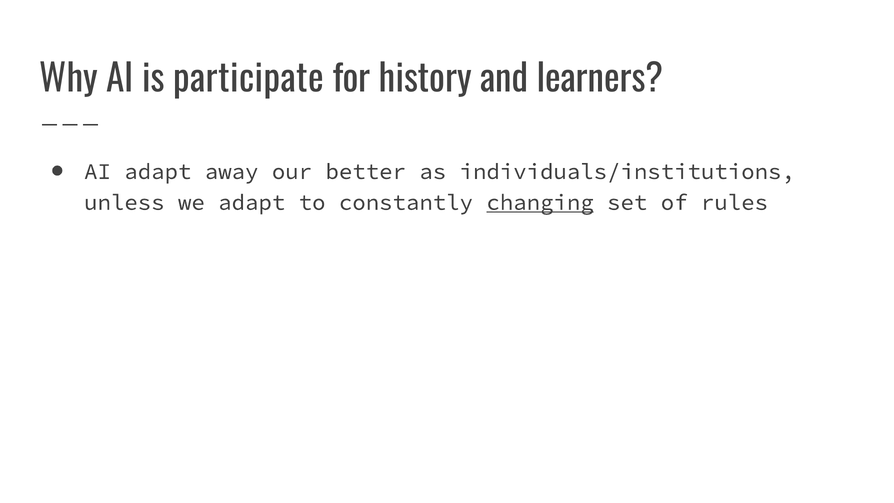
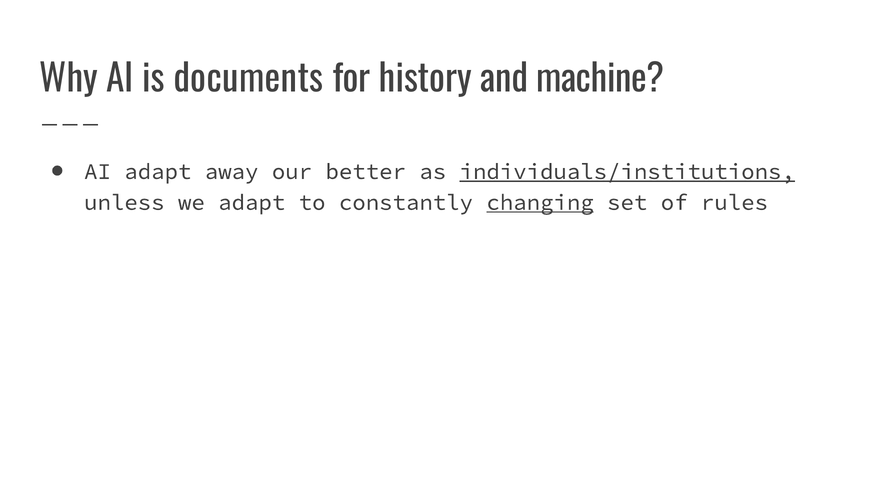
participate: participate -> documents
learners: learners -> machine
individuals/institutions underline: none -> present
